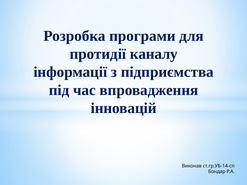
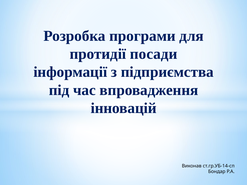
каналу: каналу -> посади
